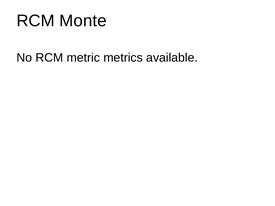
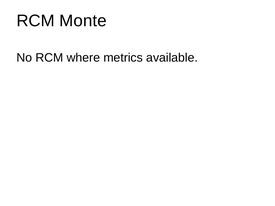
metric: metric -> where
